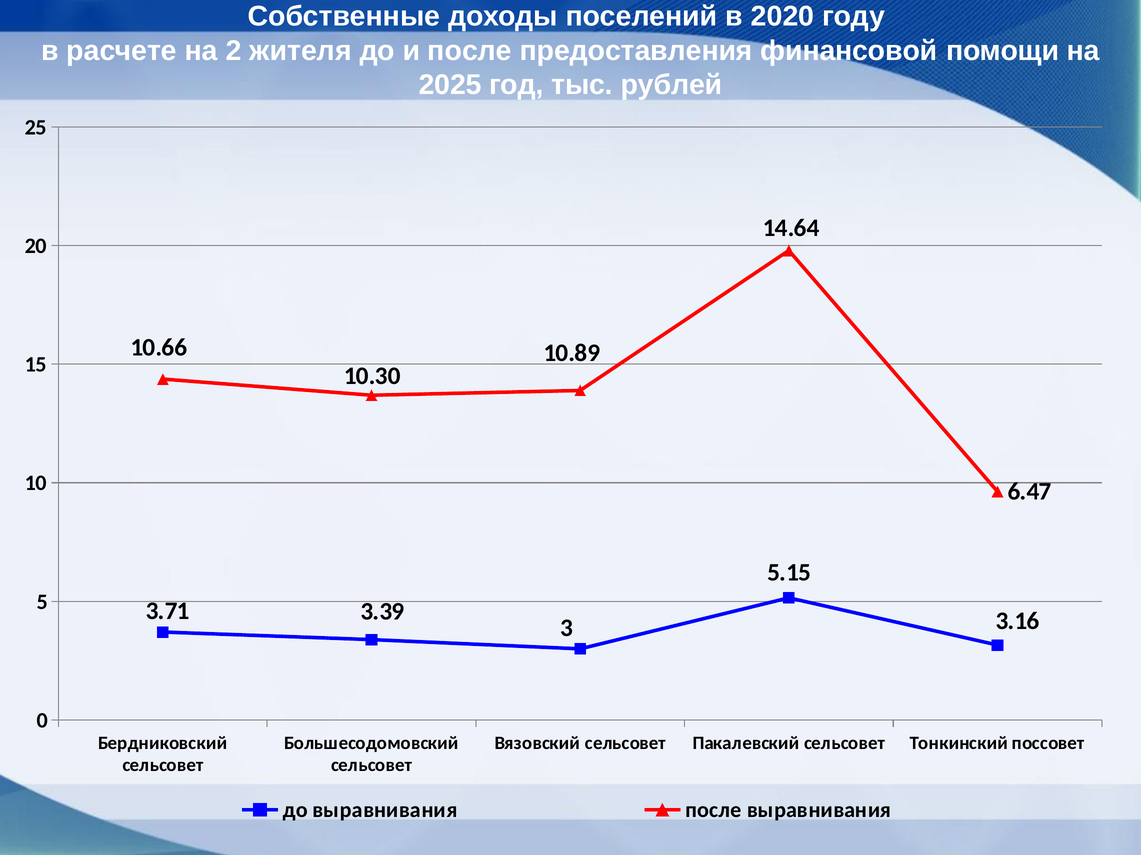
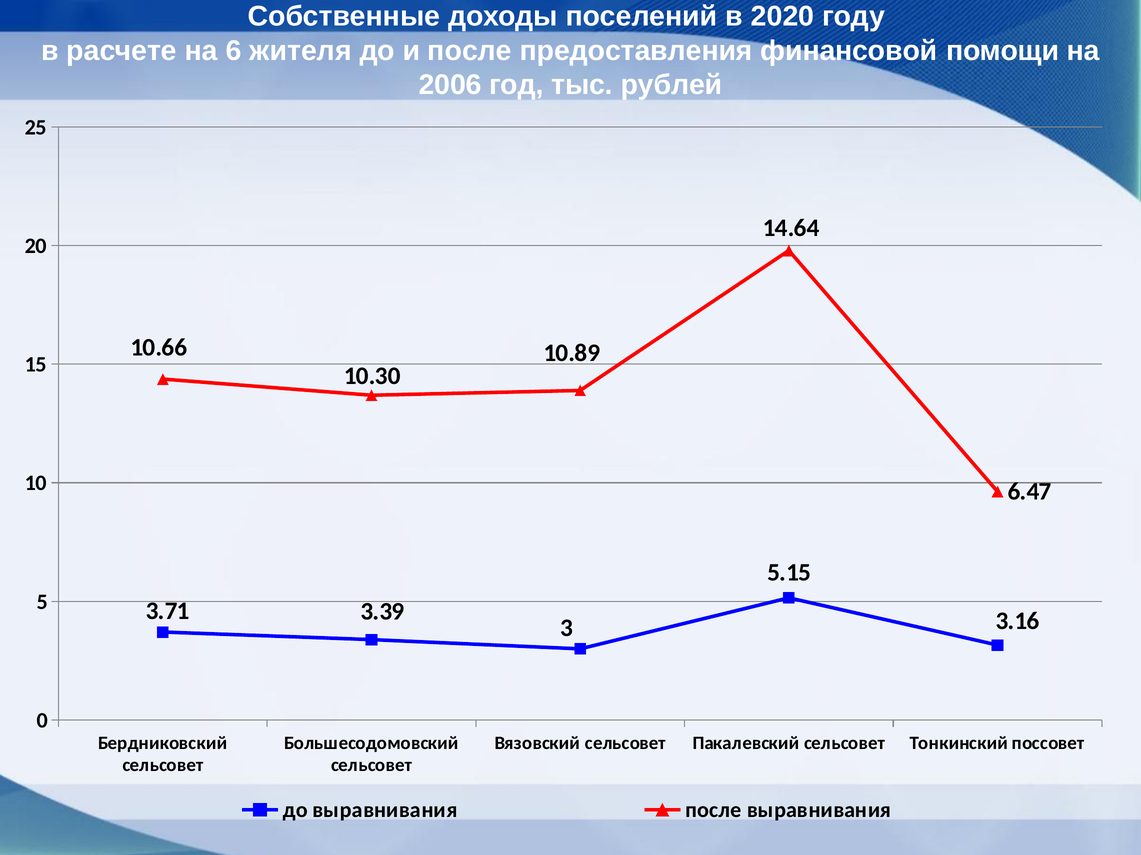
2: 2 -> 6
2025: 2025 -> 2006
